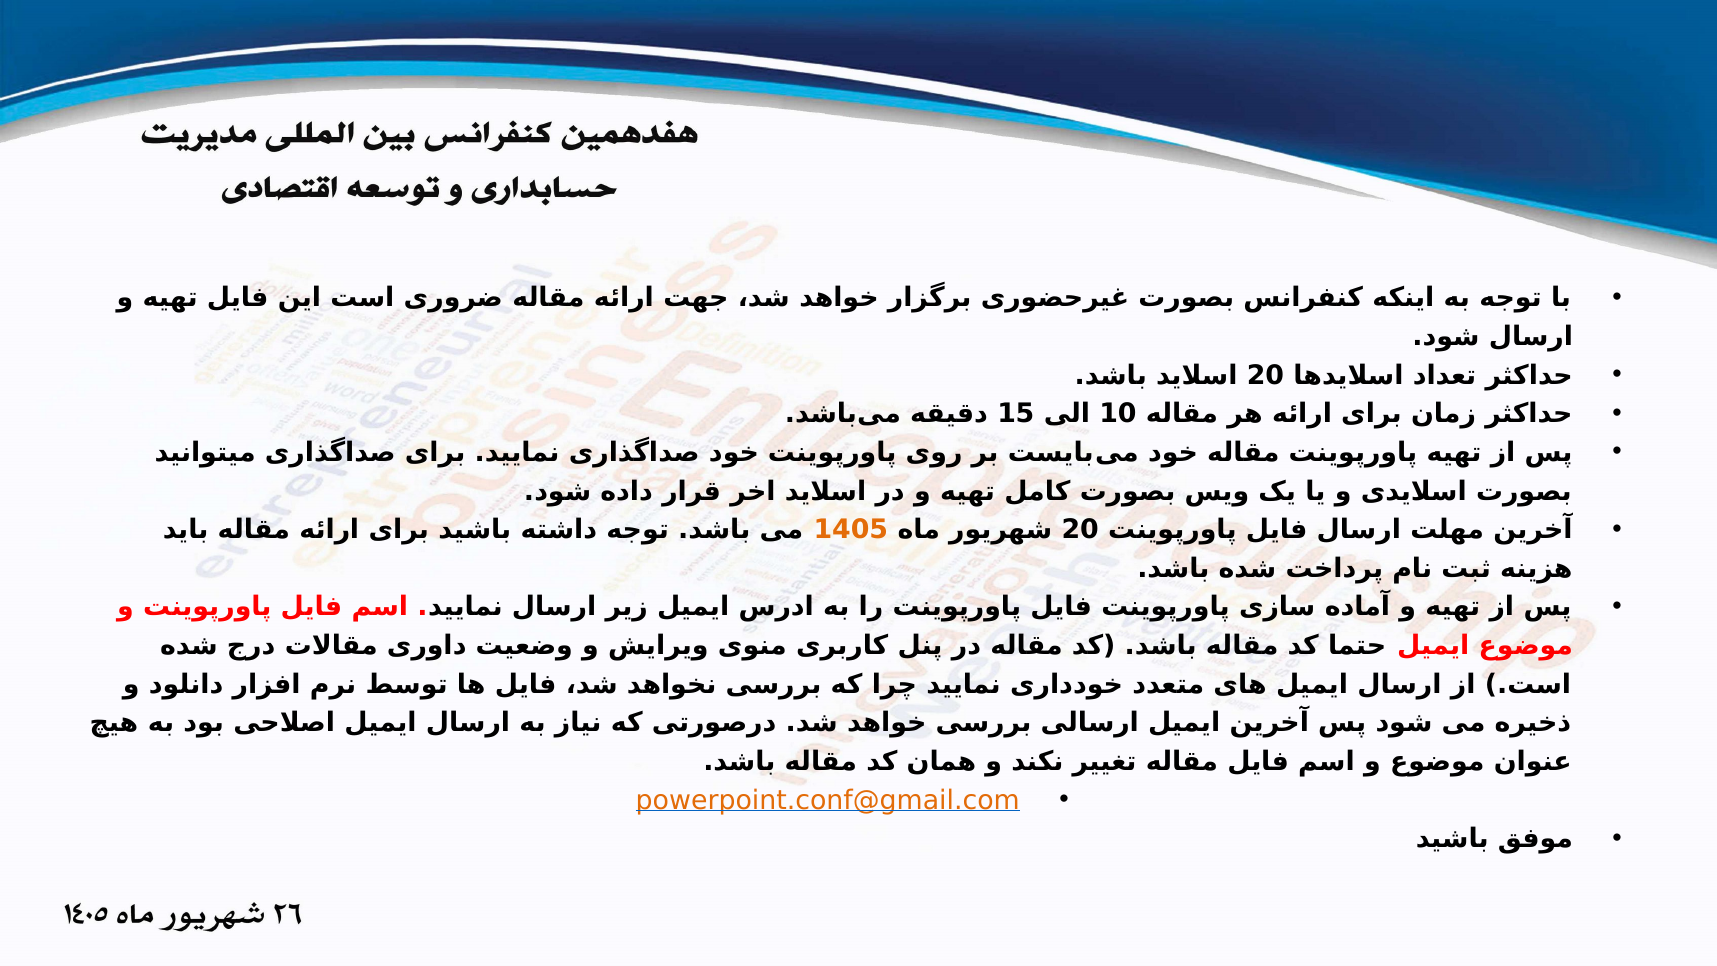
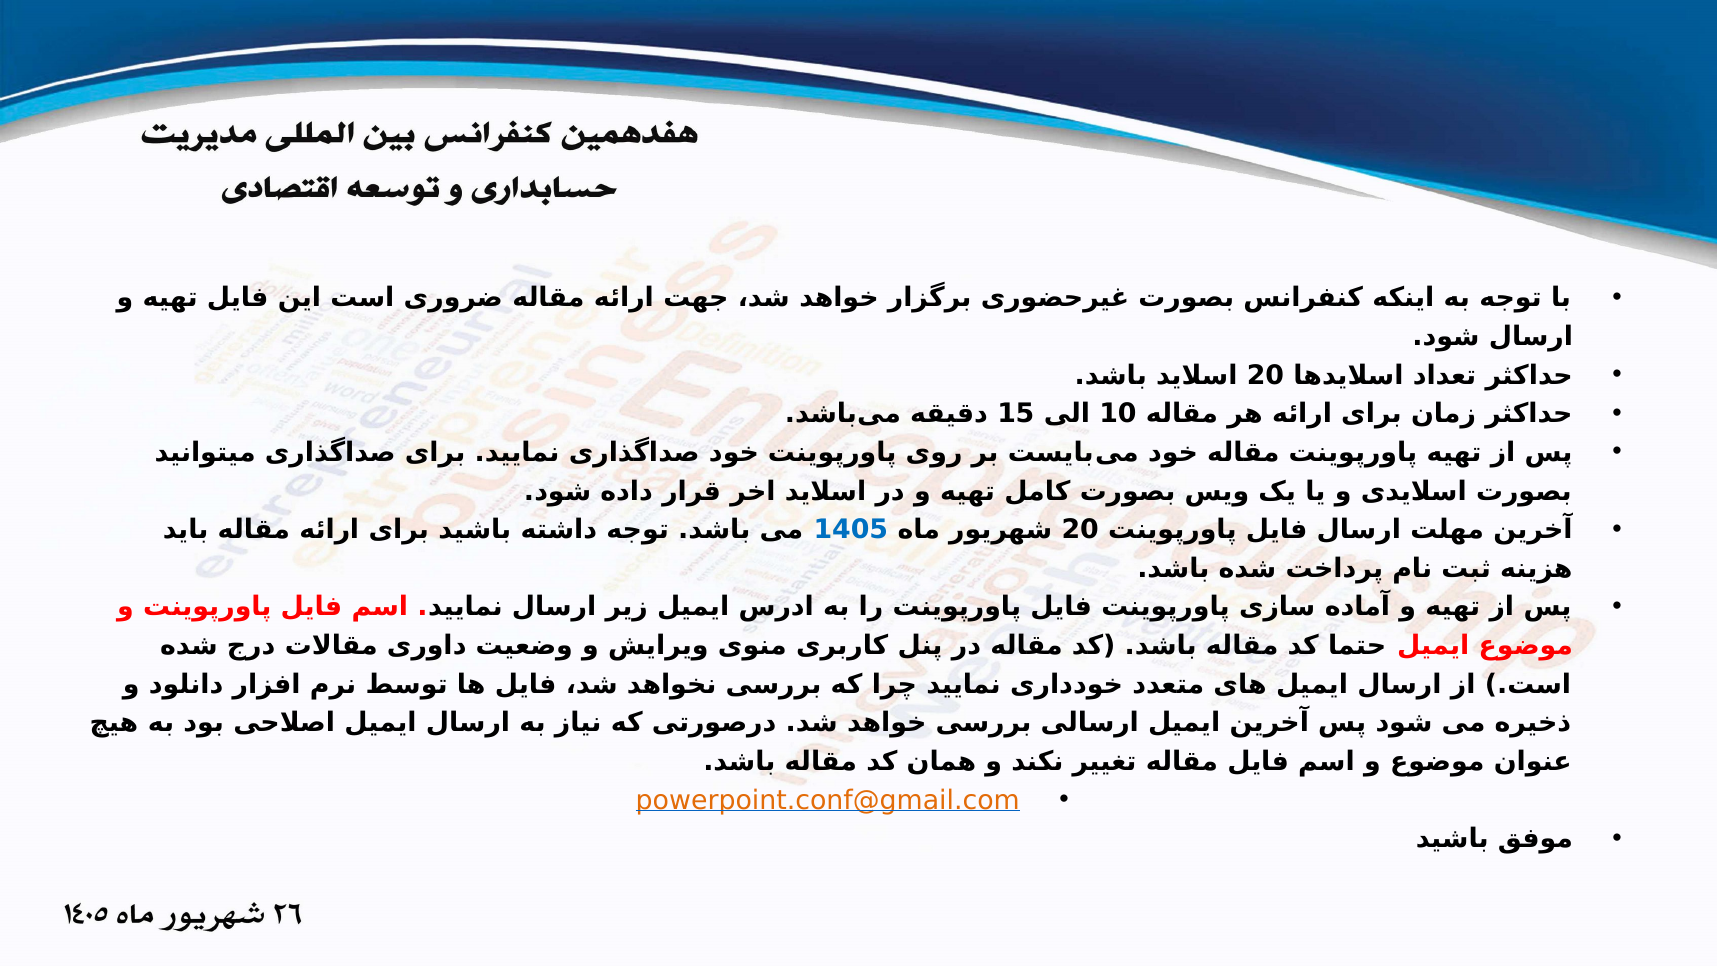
1405 colour: orange -> blue
